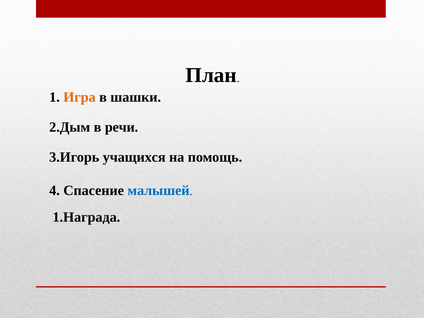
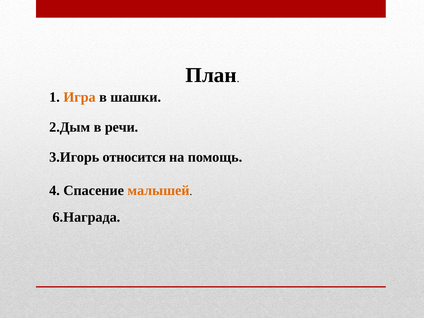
учащихся: учащихся -> относится
малышей colour: blue -> orange
1.Награда: 1.Награда -> 6.Награда
